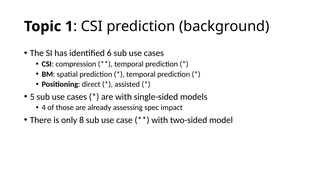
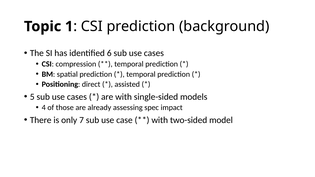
8: 8 -> 7
